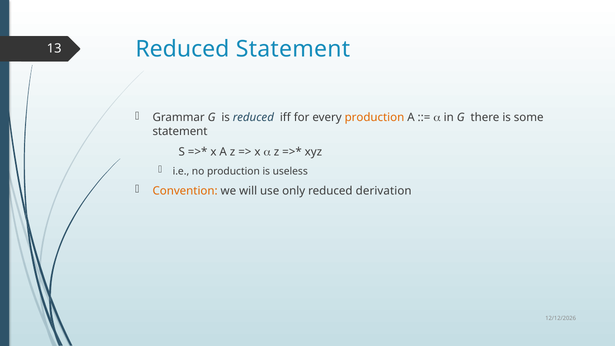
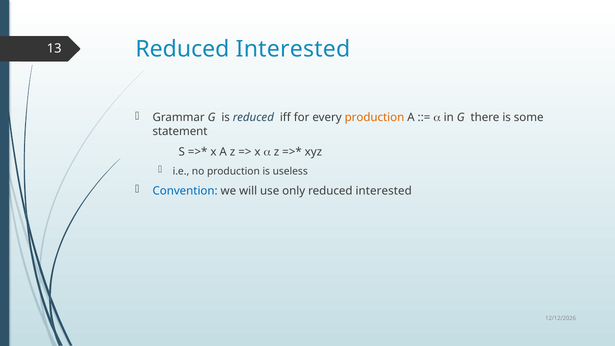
Statement at (293, 49): Statement -> Interested
Convention colour: orange -> blue
only reduced derivation: derivation -> interested
